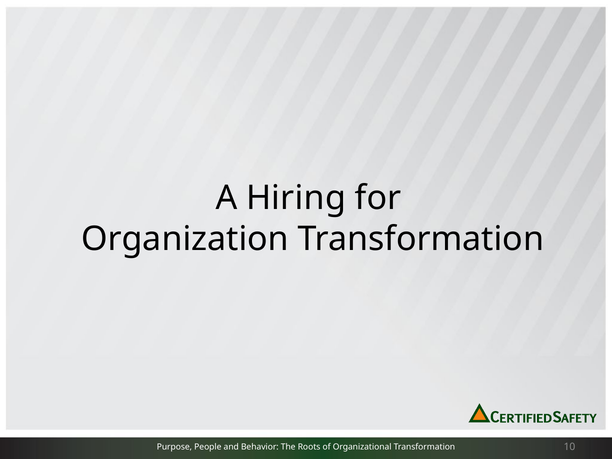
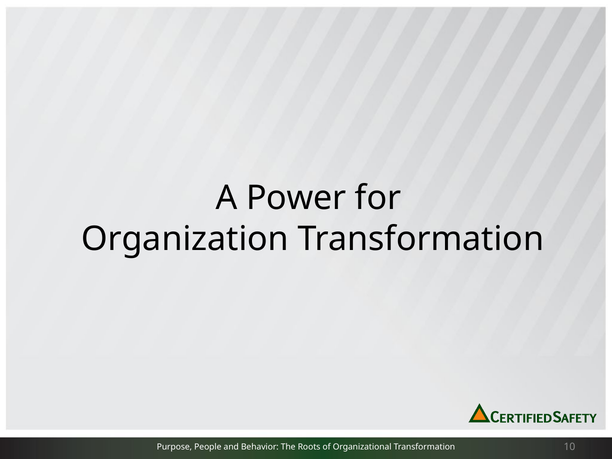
Hiring: Hiring -> Power
